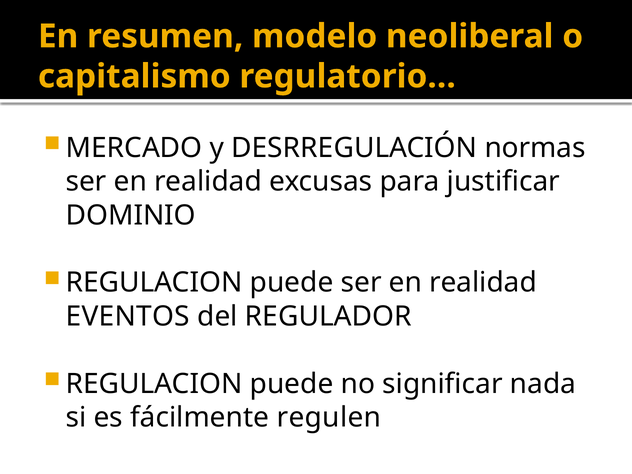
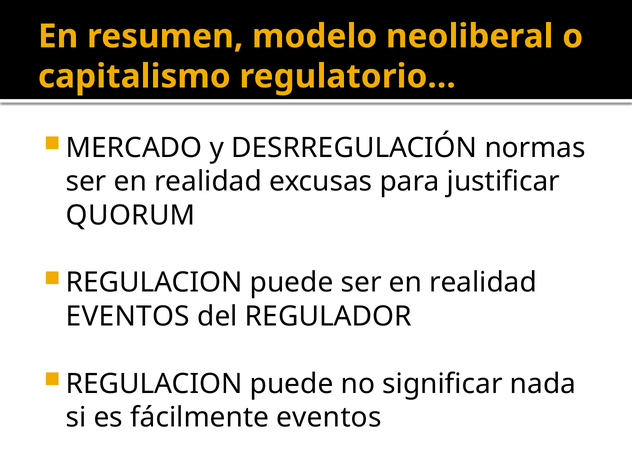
DOMINIO: DOMINIO -> QUORUM
fácilmente regulen: regulen -> eventos
